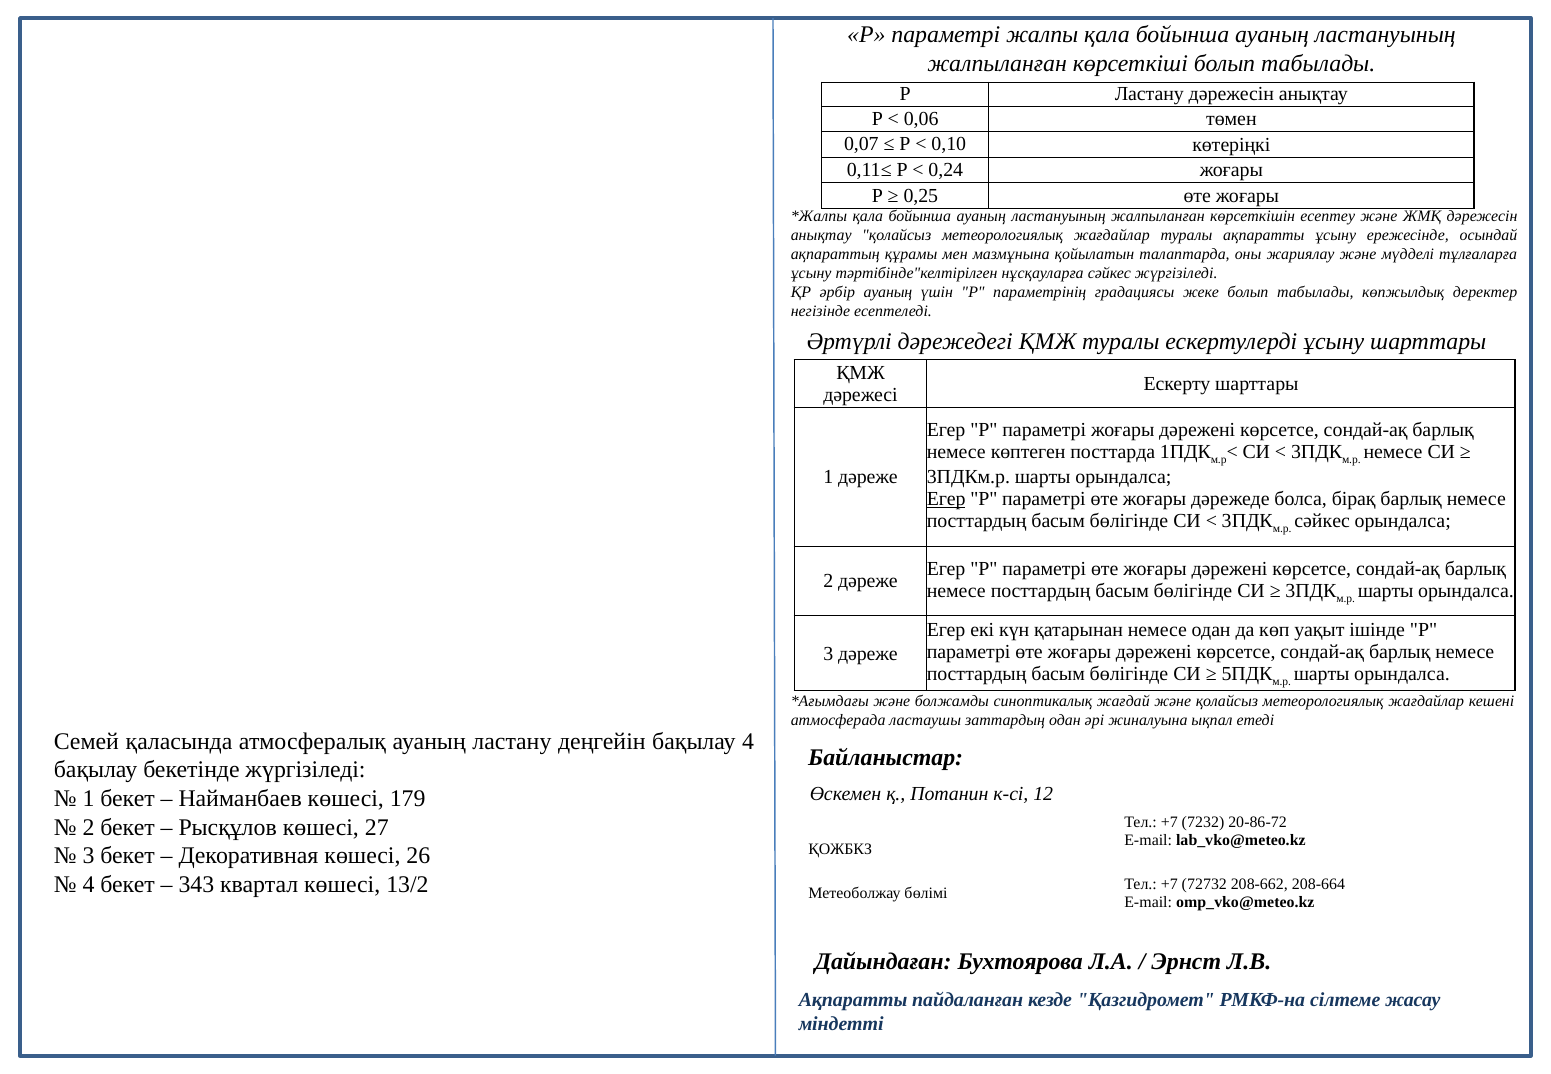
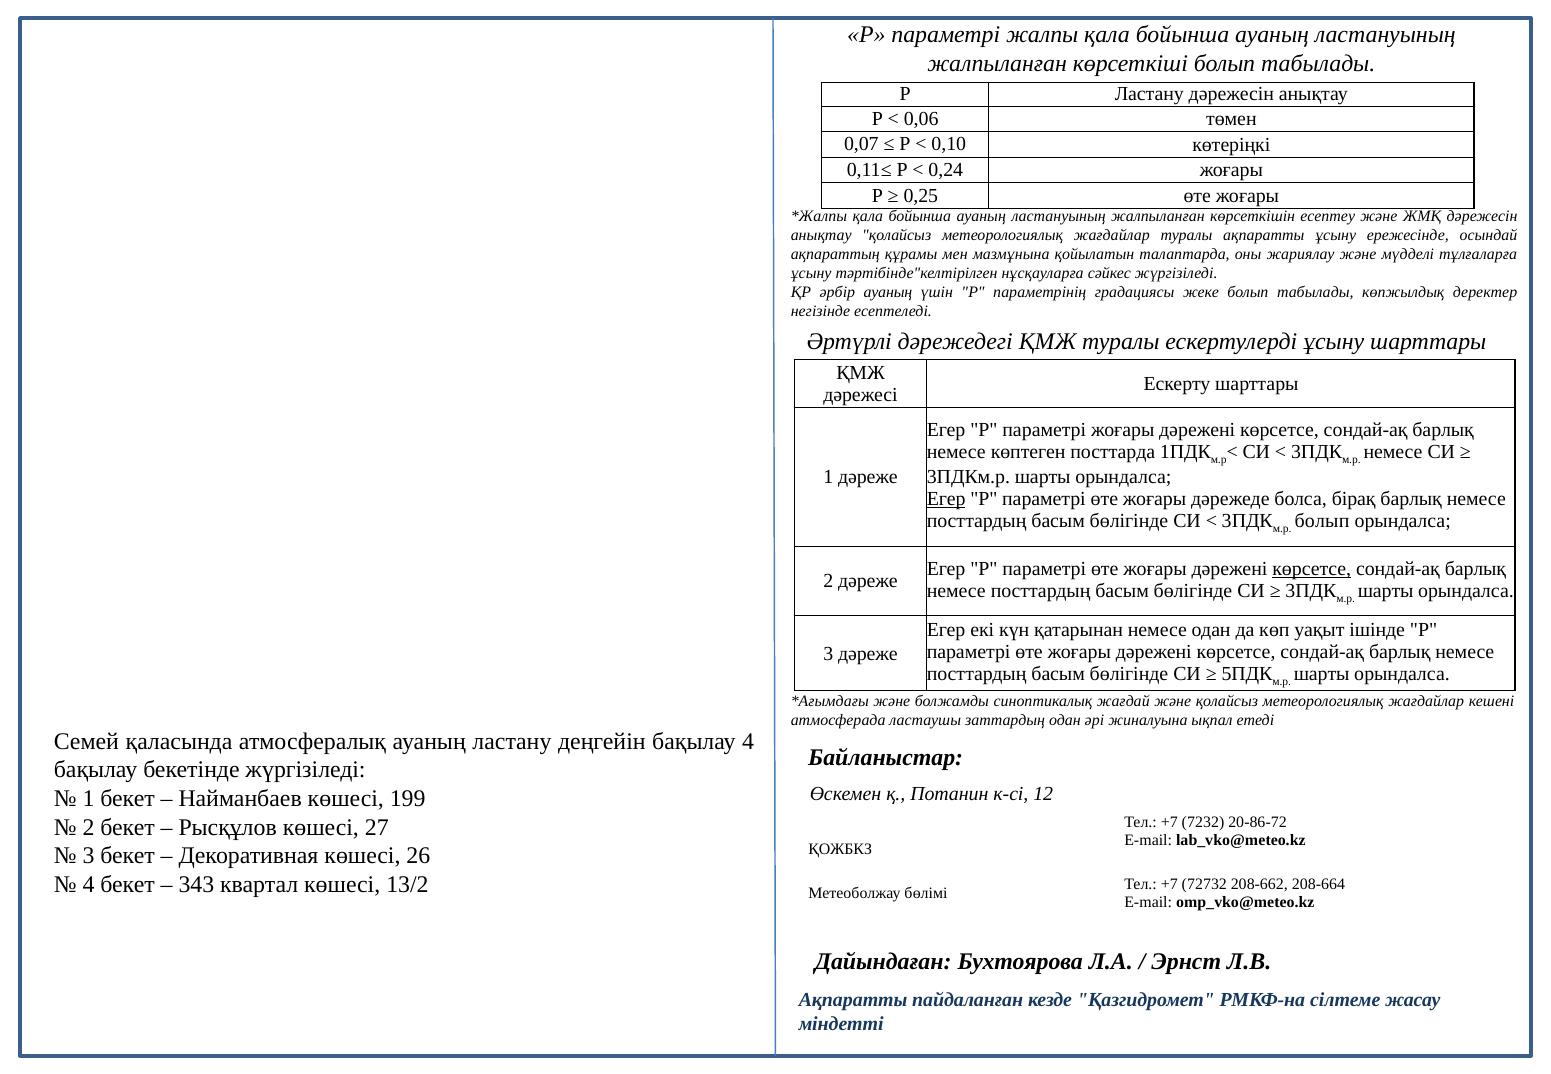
сәйкес at (1322, 521): сәйкес -> болып
көрсетсе at (1312, 569) underline: none -> present
179: 179 -> 199
